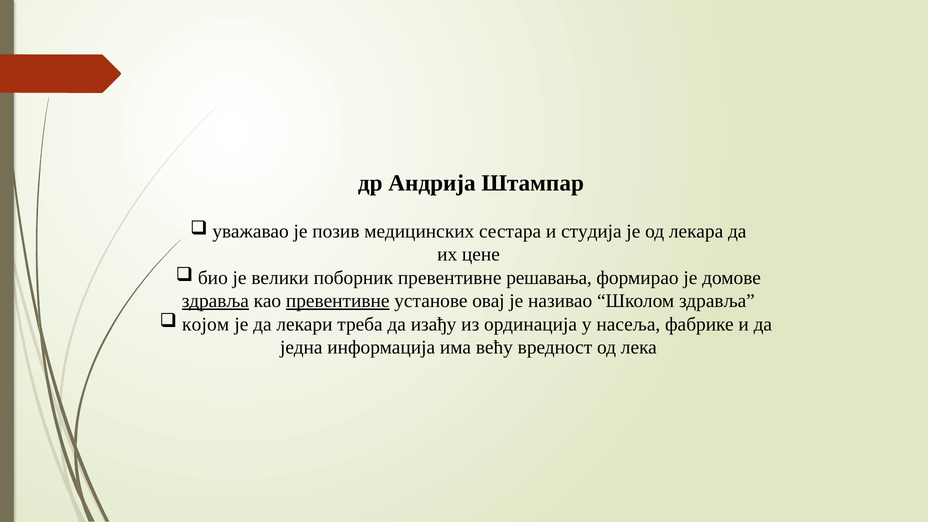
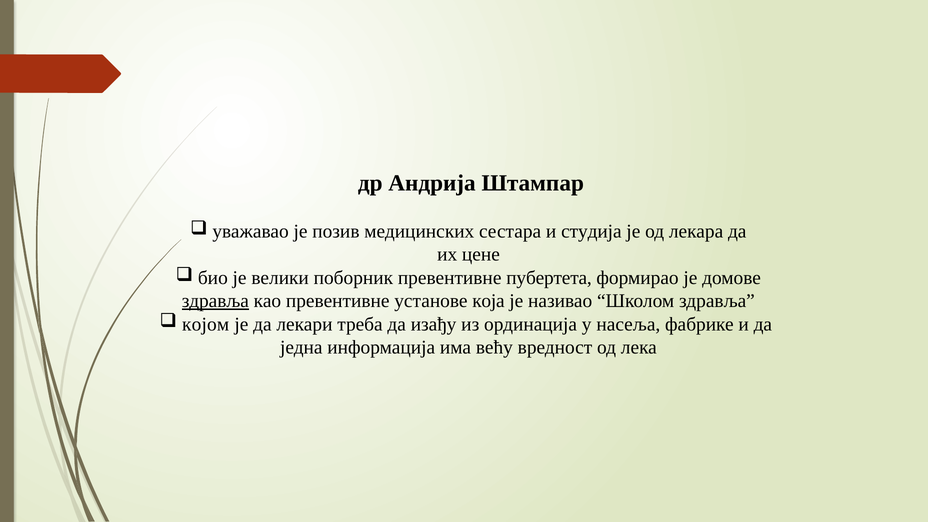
решавања: решавања -> пубертета
превентивне at (338, 301) underline: present -> none
овај: овај -> која
